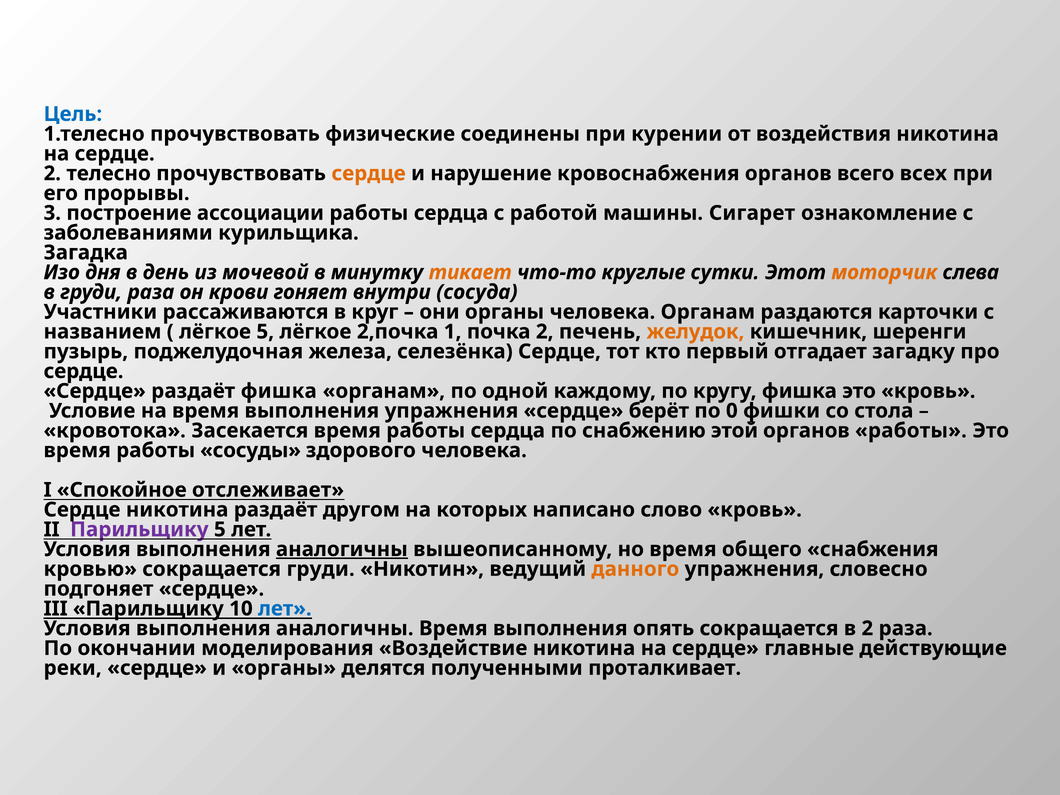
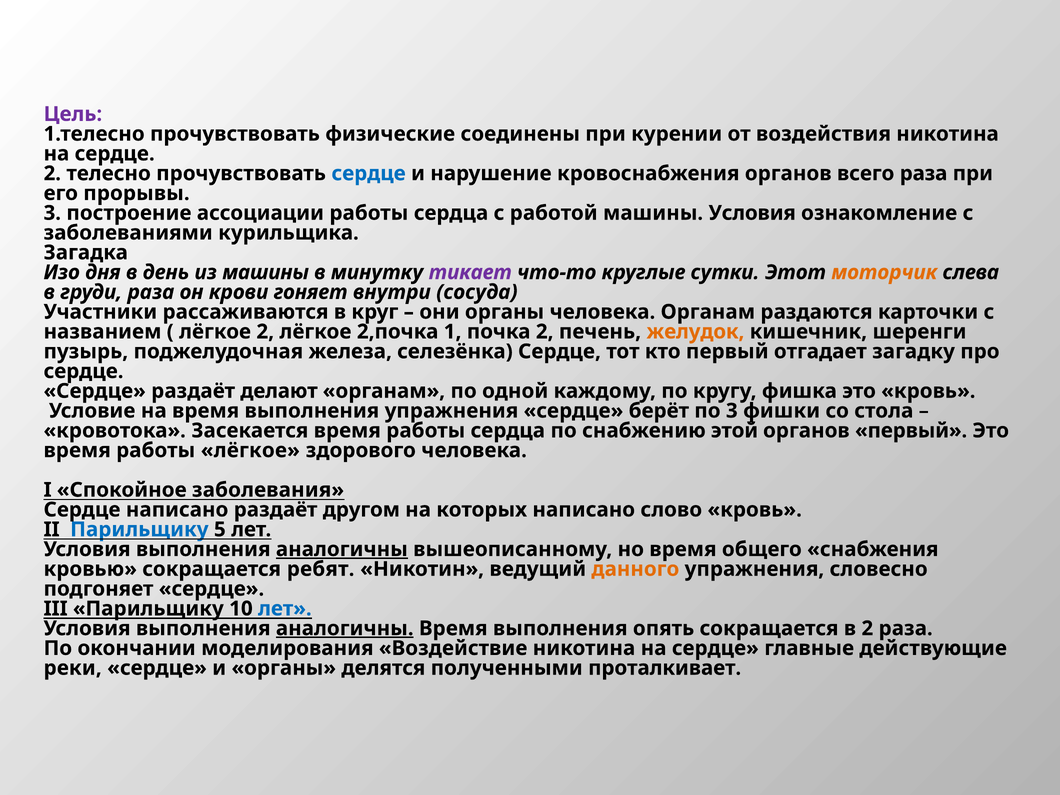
Цель colour: blue -> purple
сердце at (369, 173) colour: orange -> blue
всего всех: всех -> раза
машины Сигарет: Сигарет -> Условия
из мочевой: мочевой -> машины
тикает colour: orange -> purple
лёгкое 5: 5 -> 2
раздаёт фишка: фишка -> делают
по 0: 0 -> 3
органов работы: работы -> первый
работы сосуды: сосуды -> лёгкое
отслеживает: отслеживает -> заболевания
Сердце никотина: никотина -> написано
Парильщику at (139, 529) colour: purple -> blue
сокращается груди: груди -> ребят
аналогичны at (345, 628) underline: none -> present
